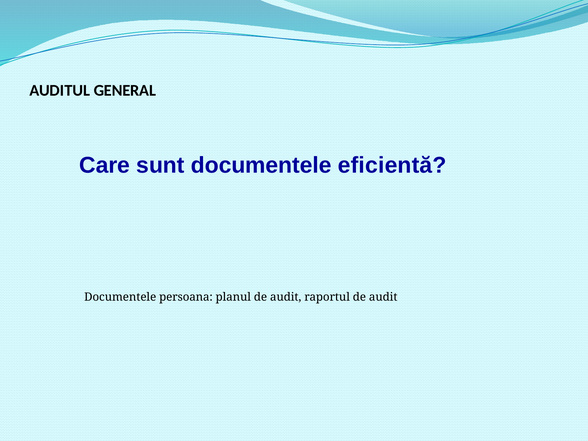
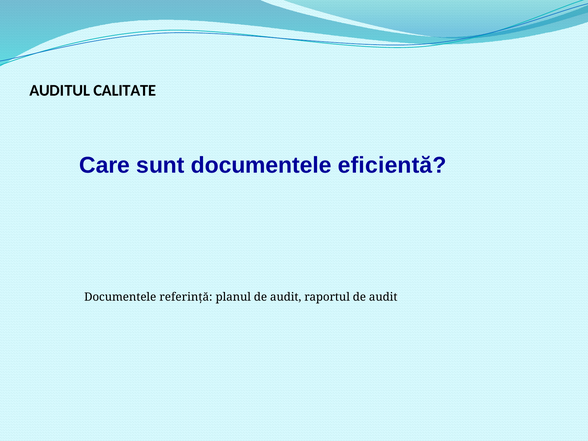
GENERAL: GENERAL -> CALITATE
persoana: persoana -> referinţă
